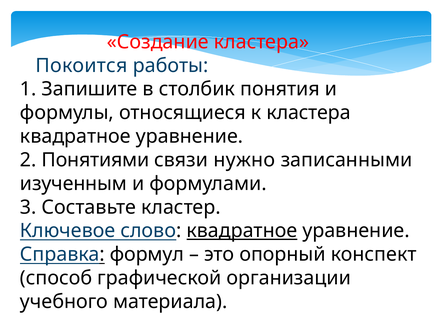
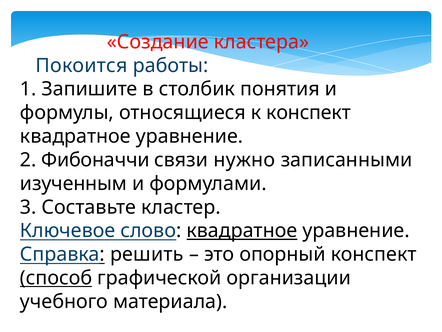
к кластера: кластера -> конспект
Понятиями: Понятиями -> Фибоначчи
формул: формул -> решить
способ underline: none -> present
